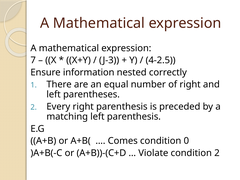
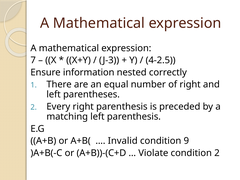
Comes: Comes -> Invalid
0: 0 -> 9
